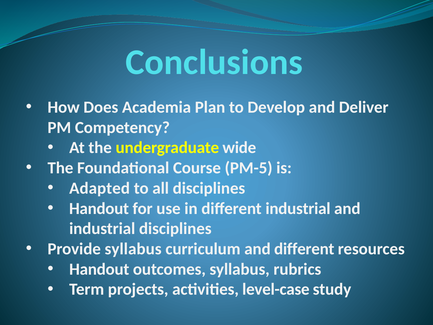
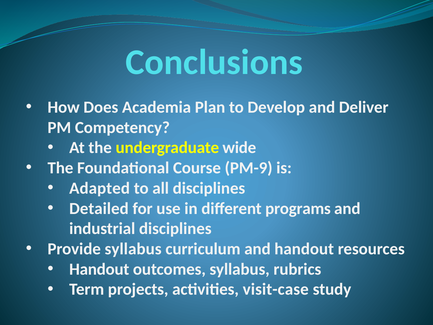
PM-5: PM-5 -> PM-9
Handout at (99, 208): Handout -> Detailed
different industrial: industrial -> programs
and different: different -> handout
level-case: level-case -> visit-case
